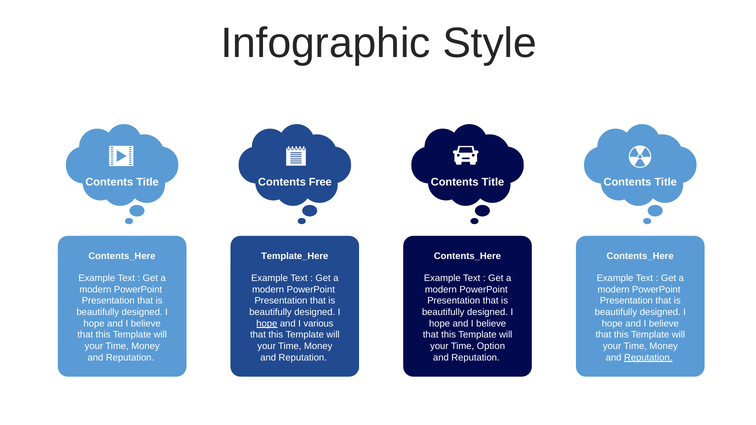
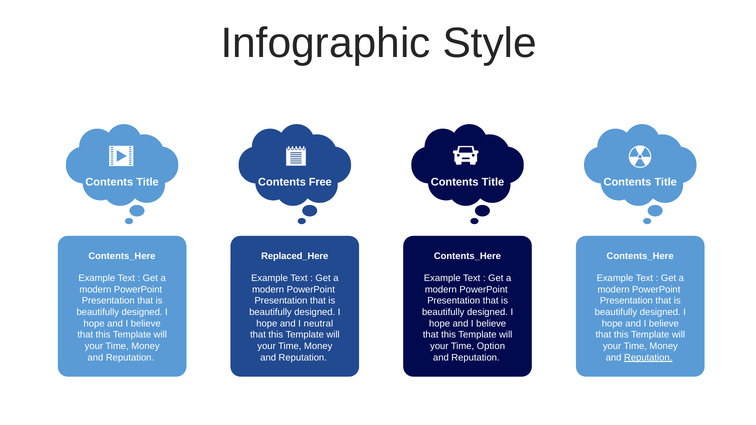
Template_Here: Template_Here -> Replaced_Here
hope at (267, 324) underline: present -> none
various: various -> neutral
